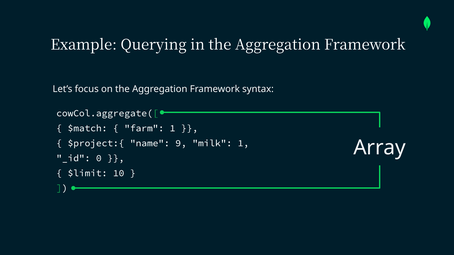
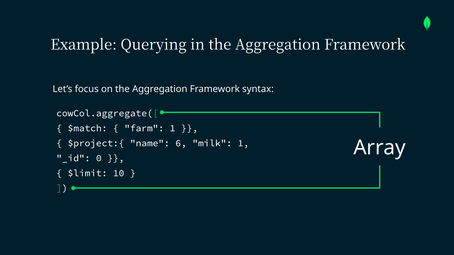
9: 9 -> 6
